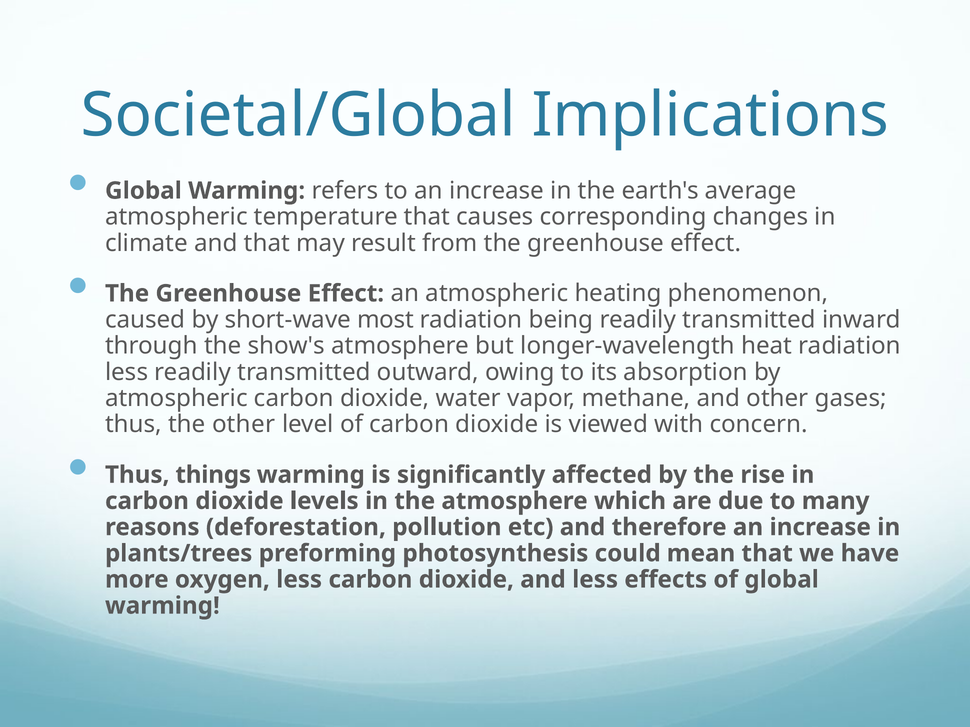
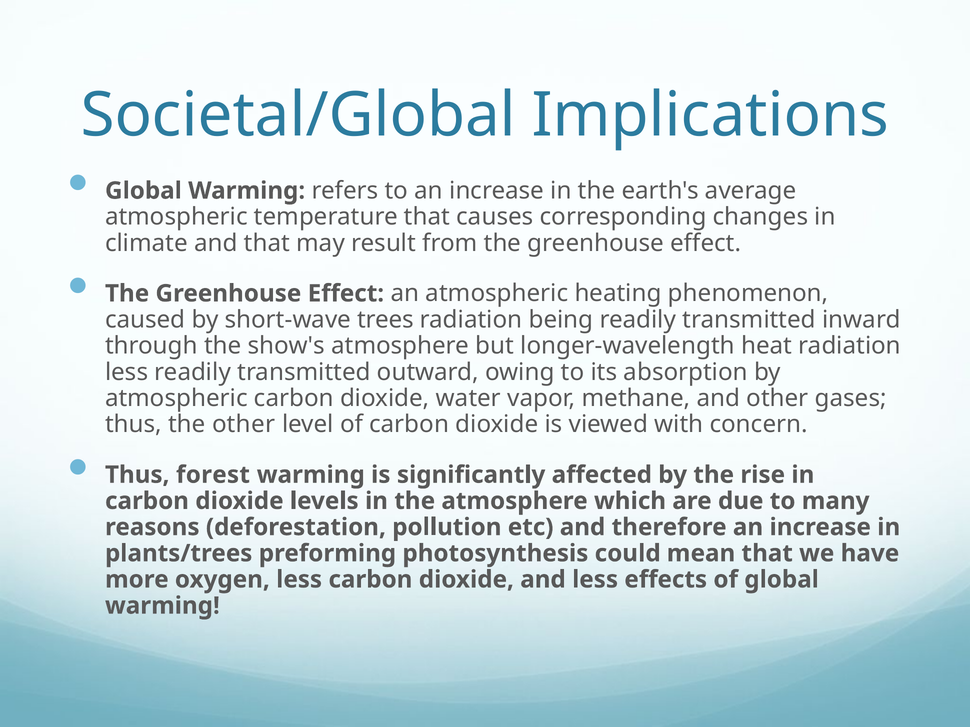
most: most -> trees
things: things -> forest
